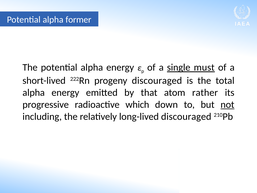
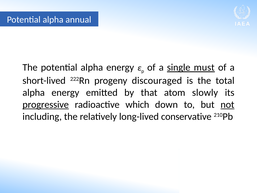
former: former -> annual
rather: rather -> slowly
progressive underline: none -> present
long-lived discouraged: discouraged -> conservative
